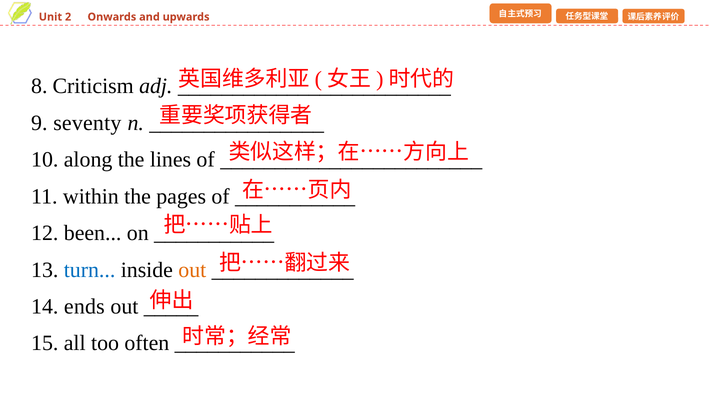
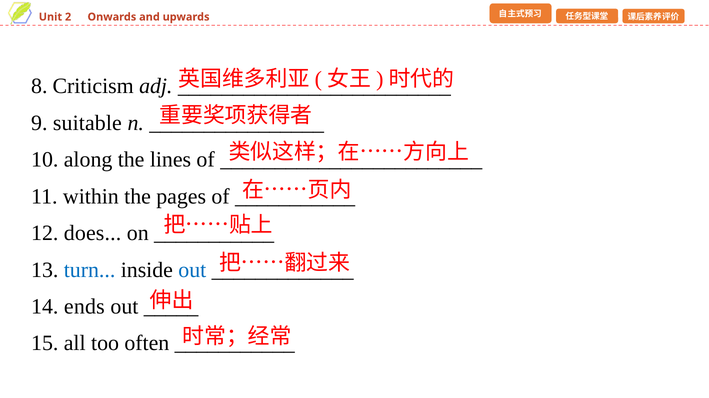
seventy: seventy -> suitable
been: been -> does
out at (192, 270) colour: orange -> blue
